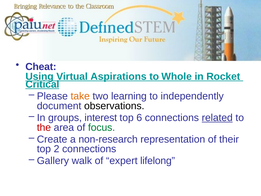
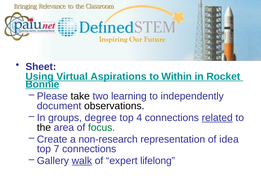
Cheat: Cheat -> Sheet
Whole: Whole -> Within
Critical: Critical -> Bonnie
take colour: orange -> black
interest: interest -> degree
6: 6 -> 4
the colour: red -> black
their: their -> idea
2: 2 -> 7
walk underline: none -> present
